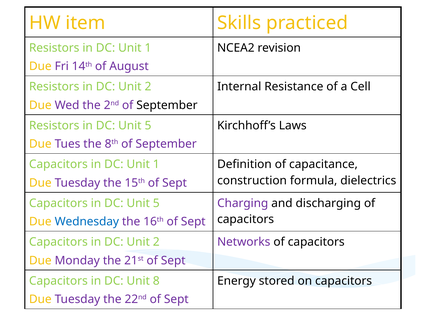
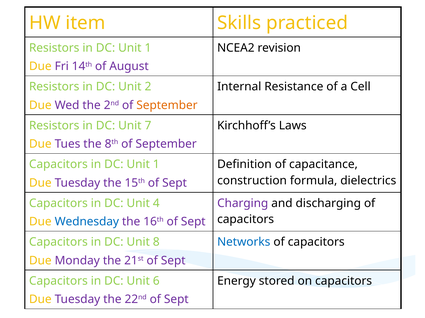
September at (167, 105) colour: black -> orange
5 at (148, 126): 5 -> 7
5 at (156, 204): 5 -> 4
2 at (156, 243): 2 -> 8
Networks colour: purple -> blue
8: 8 -> 6
